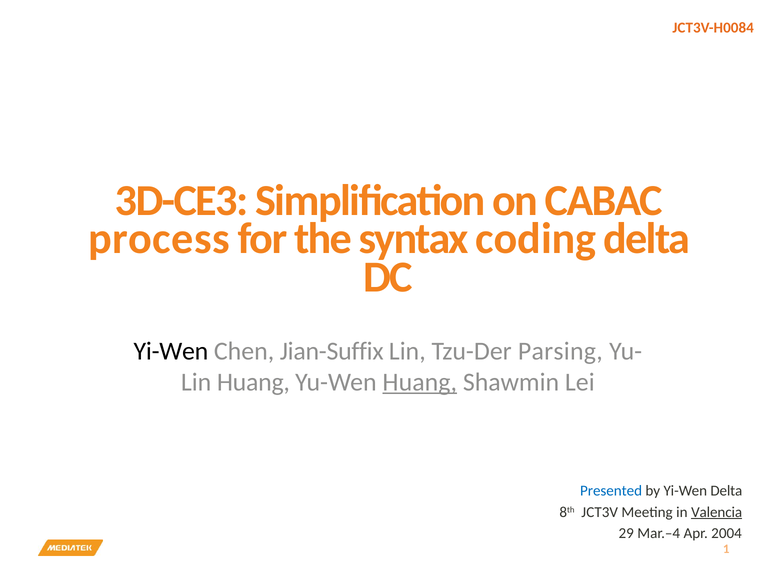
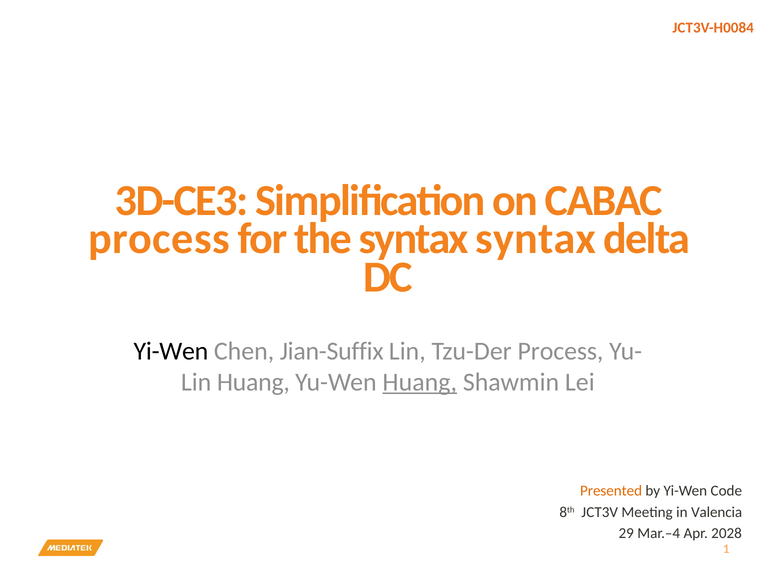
syntax coding: coding -> syntax
Tzu-Der Parsing: Parsing -> Process
Presented colour: blue -> orange
Yi-Wen Delta: Delta -> Code
Valencia underline: present -> none
2004: 2004 -> 2028
